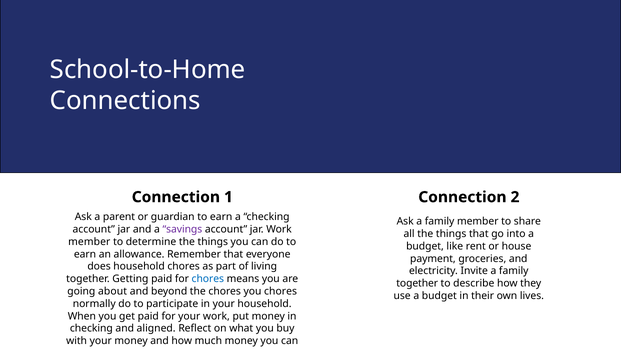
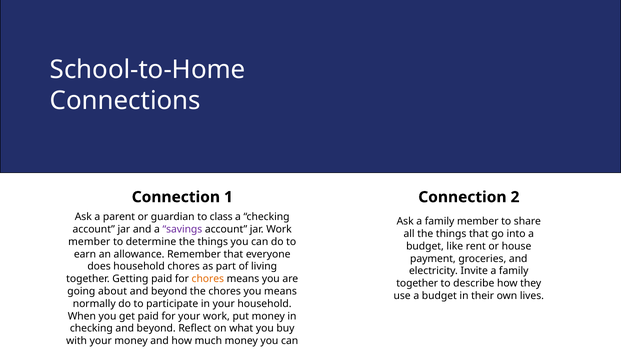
guardian to earn: earn -> class
chores at (208, 279) colour: blue -> orange
you chores: chores -> means
checking and aligned: aligned -> beyond
